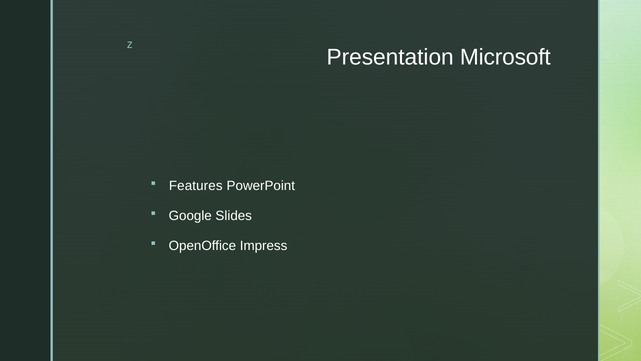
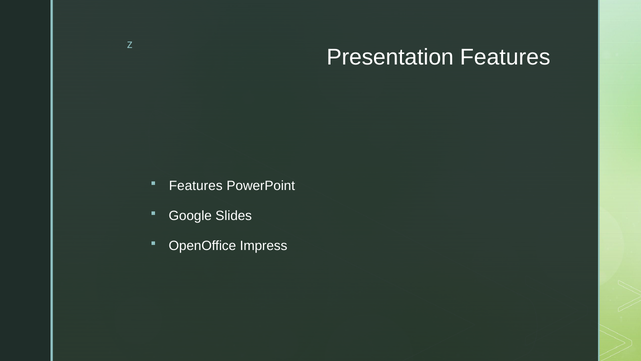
Presentation Microsoft: Microsoft -> Features
